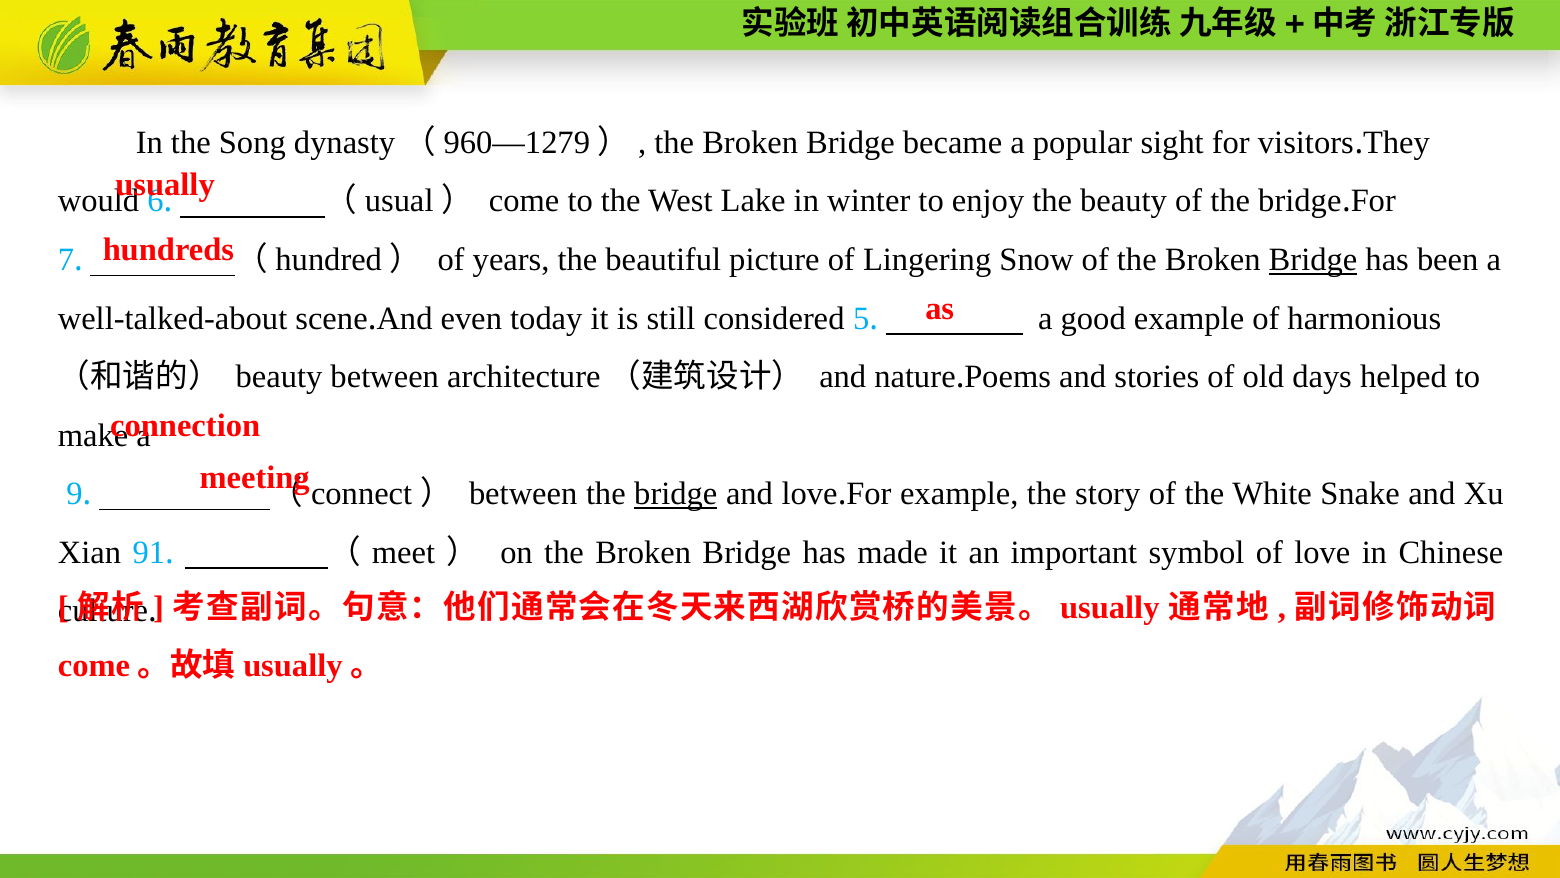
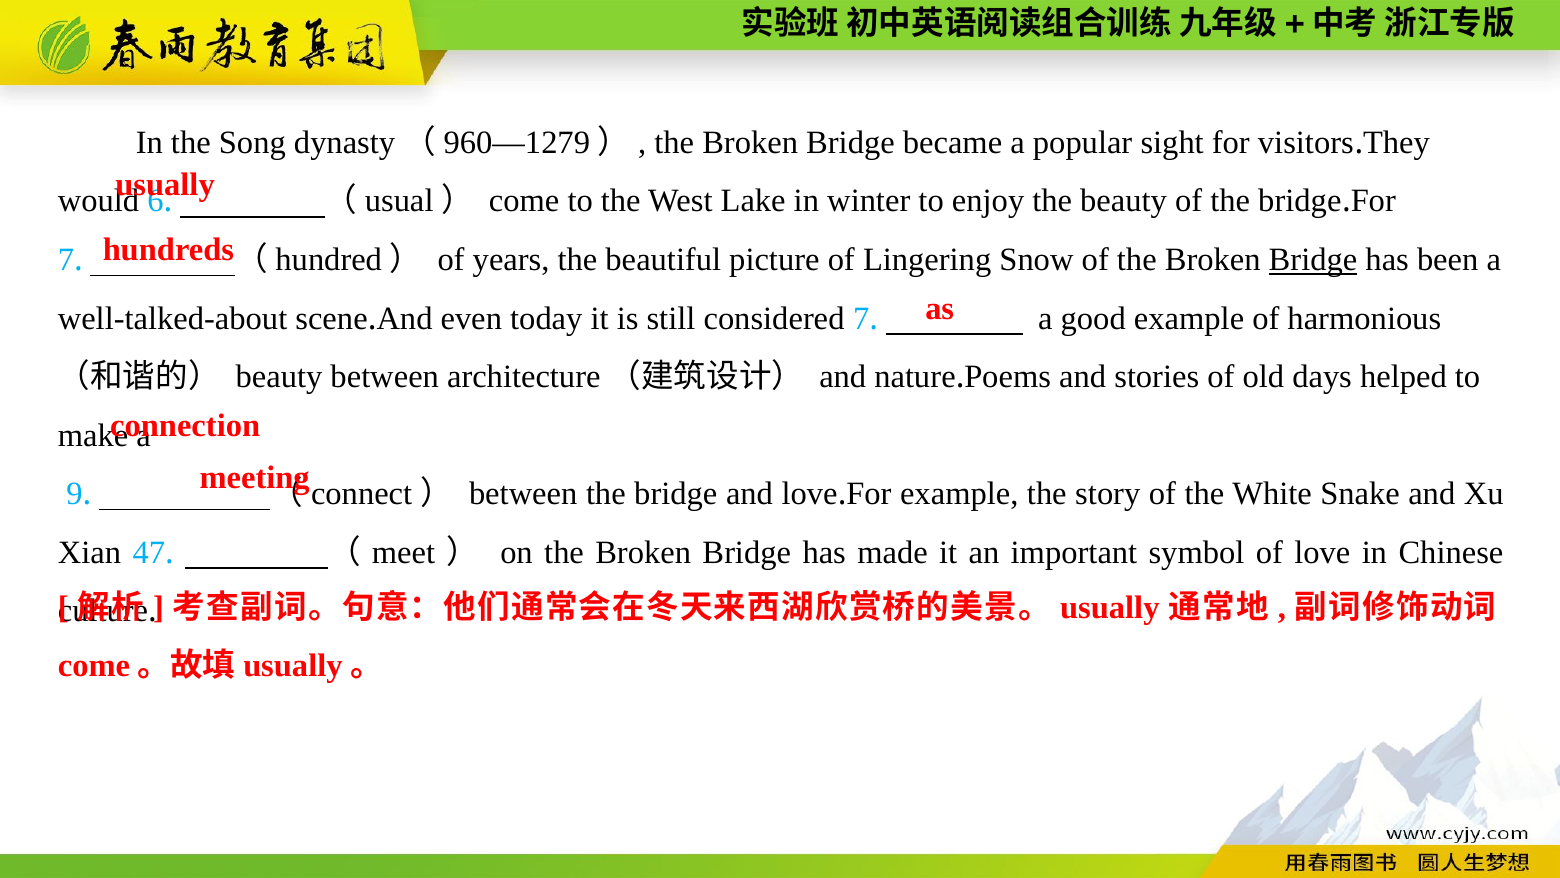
considered 5: 5 -> 7
bridge at (676, 494) underline: present -> none
91: 91 -> 47
